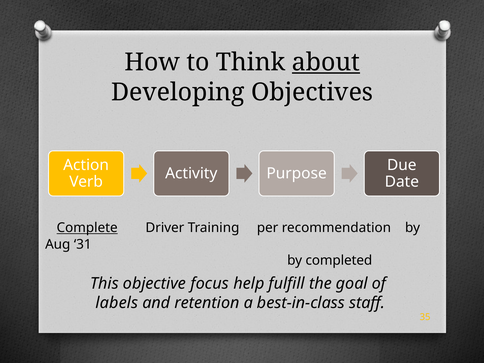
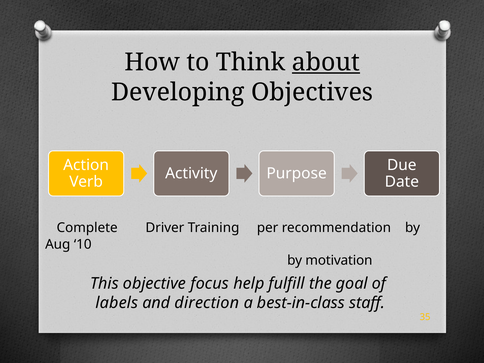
Complete underline: present -> none
31: 31 -> 10
completed: completed -> motivation
retention: retention -> direction
